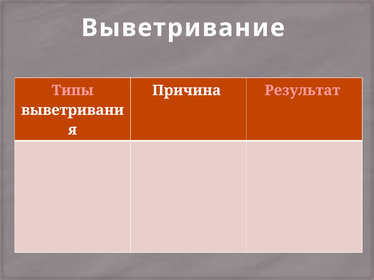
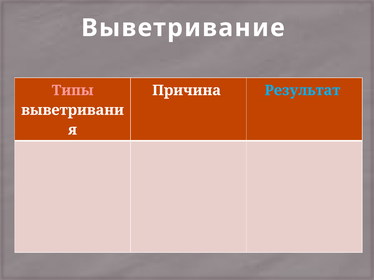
Результат colour: pink -> light blue
